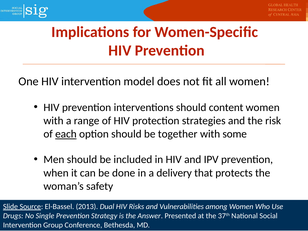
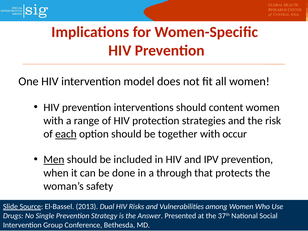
some: some -> occur
Men underline: none -> present
delivery: delivery -> through
